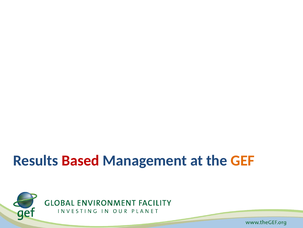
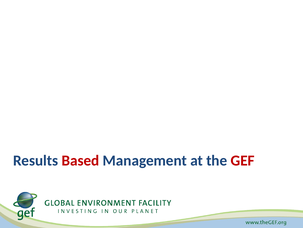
GEF colour: orange -> red
